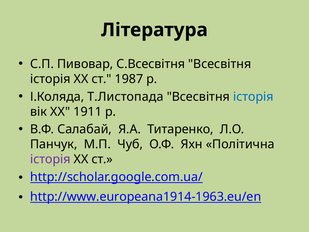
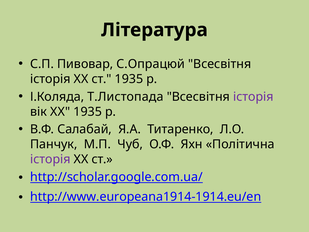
С.Всесвітня: С.Всесвітня -> С.Опрацюй
ст 1987: 1987 -> 1935
історія at (253, 97) colour: blue -> purple
ХХ 1911: 1911 -> 1935
http://www.europeana1914-1963.eu/en: http://www.europeana1914-1963.eu/en -> http://www.europeana1914-1914.eu/en
